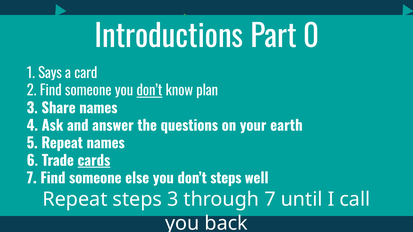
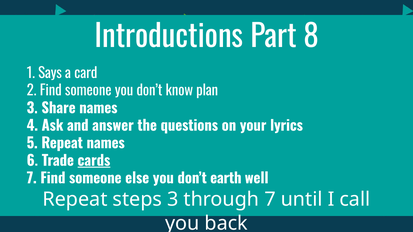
0: 0 -> 8
don’t at (149, 91) underline: present -> none
earth: earth -> lyrics
don’t steps: steps -> earth
